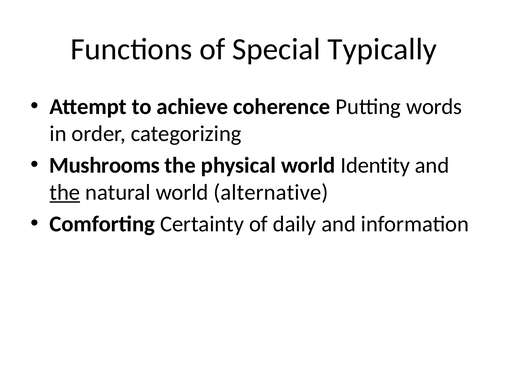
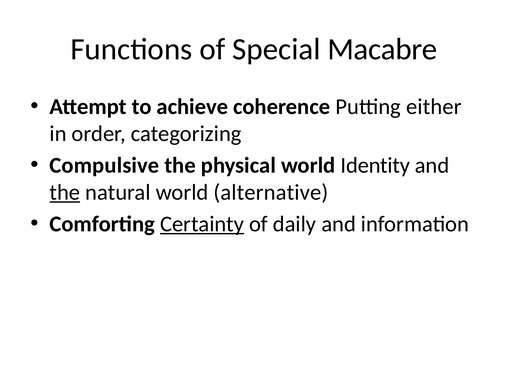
Typically: Typically -> Macabre
words: words -> either
Mushrooms: Mushrooms -> Compulsive
Certainty underline: none -> present
